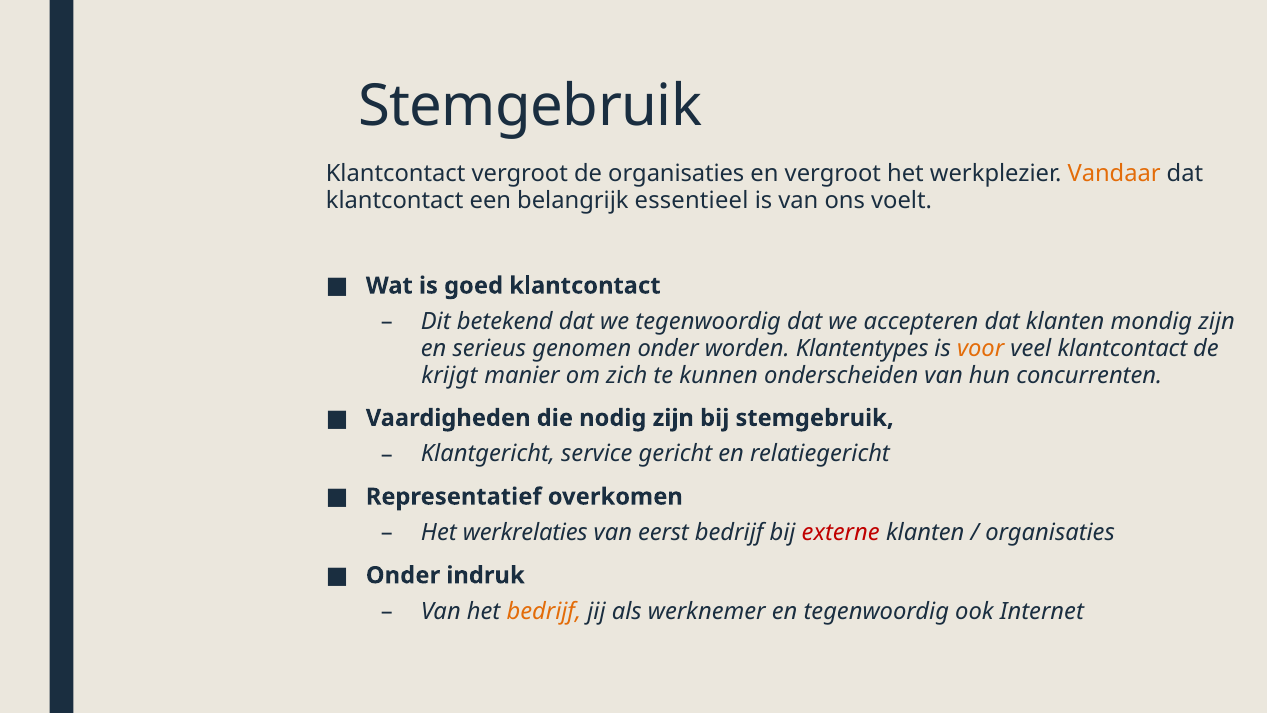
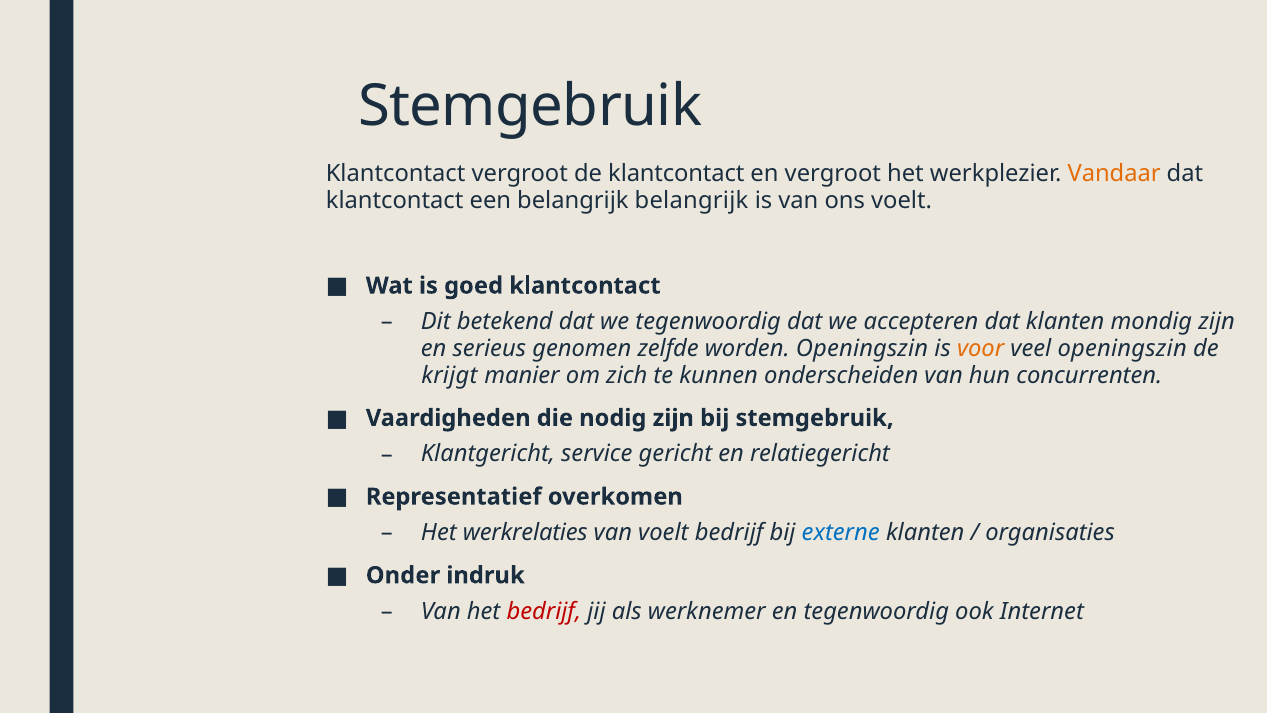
de organisaties: organisaties -> klantcontact
belangrijk essentieel: essentieel -> belangrijk
genomen onder: onder -> zelfde
worden Klantentypes: Klantentypes -> Openingszin
veel klantcontact: klantcontact -> openingszin
van eerst: eerst -> voelt
externe colour: red -> blue
bedrijf at (544, 611) colour: orange -> red
